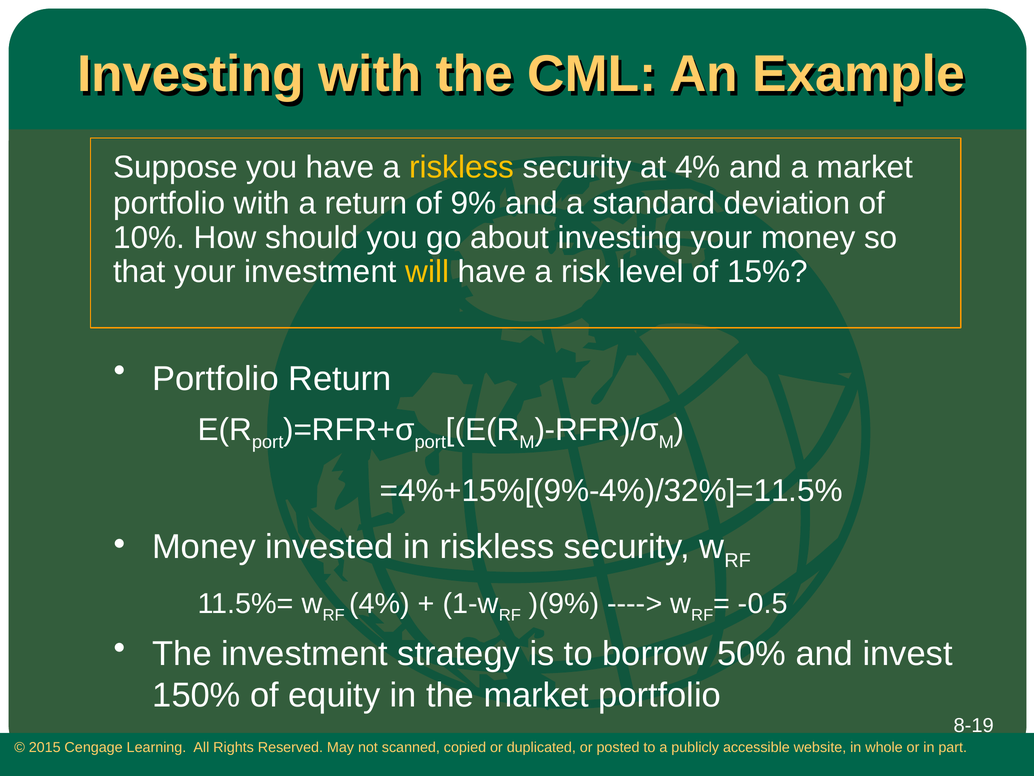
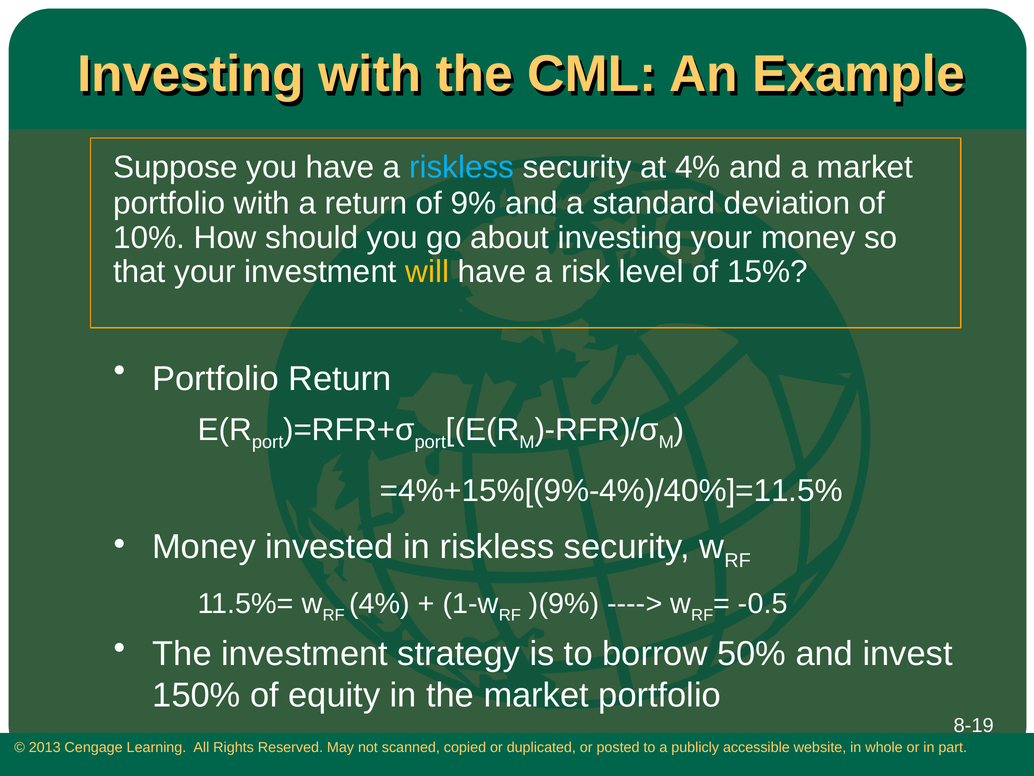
riskless at (462, 167) colour: yellow -> light blue
=4%+15%[(9%-4%)/32%]=11.5%: =4%+15%[(9%-4%)/32%]=11.5% -> =4%+15%[(9%-4%)/40%]=11.5%
2015: 2015 -> 2013
